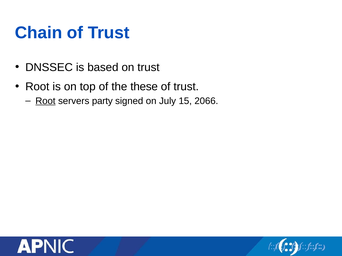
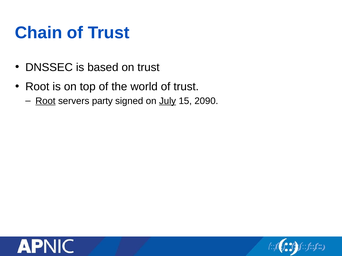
these: these -> world
July underline: none -> present
2066: 2066 -> 2090
